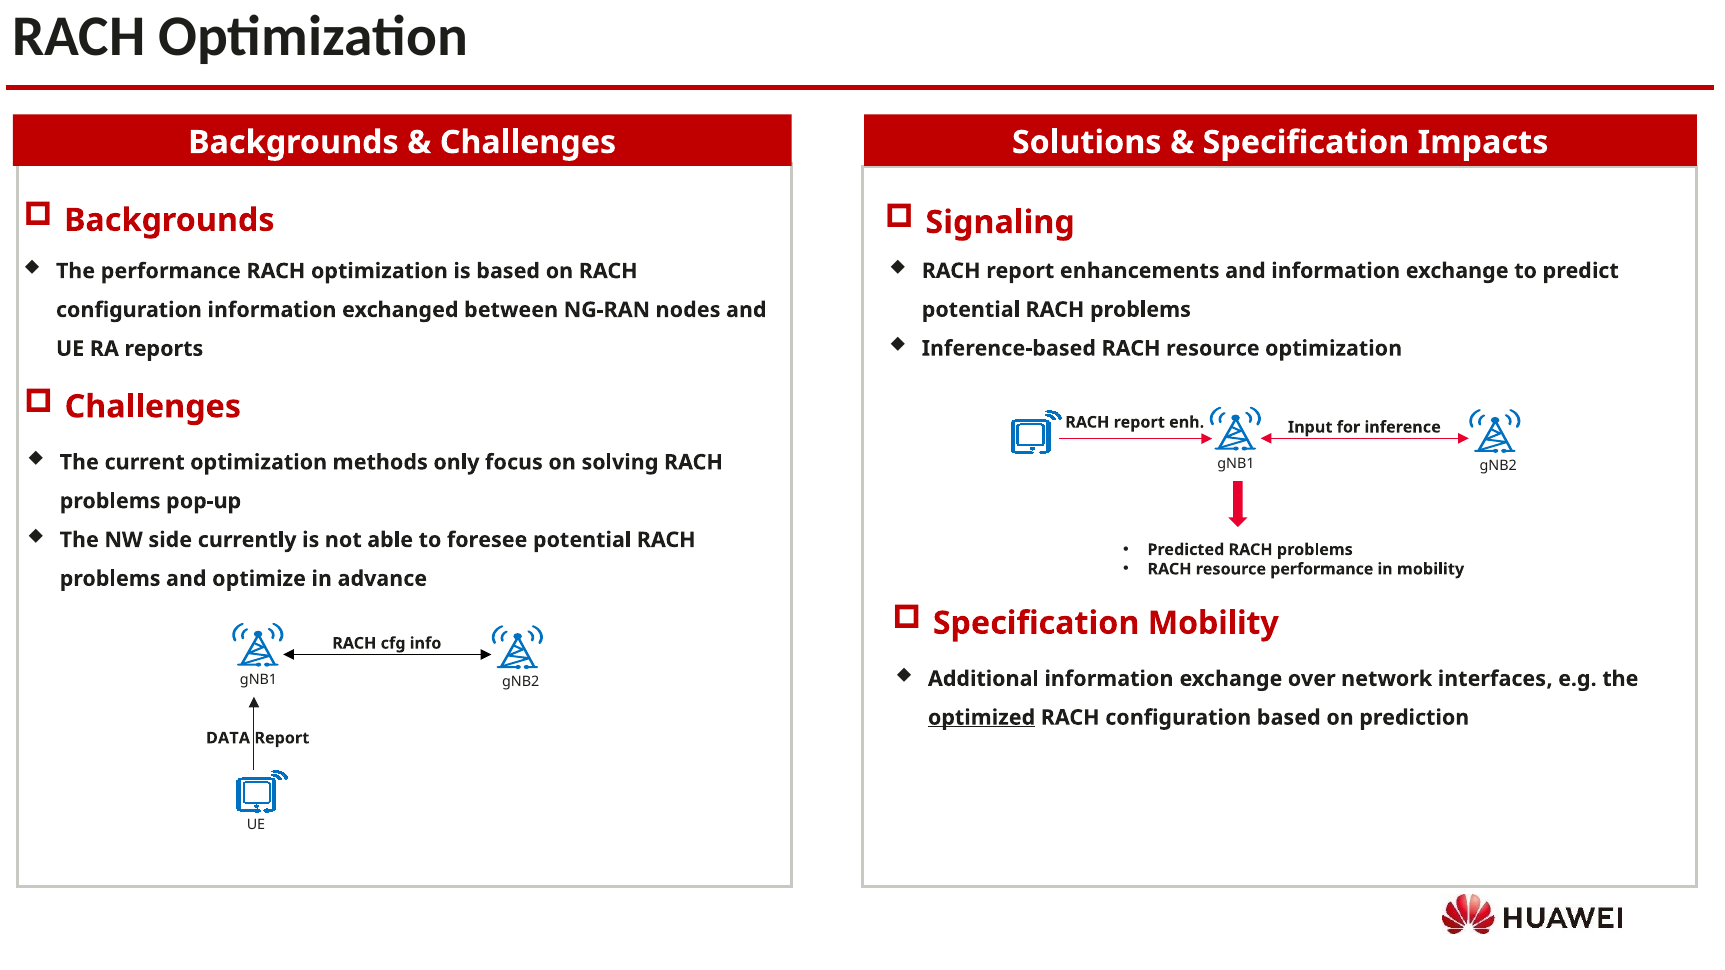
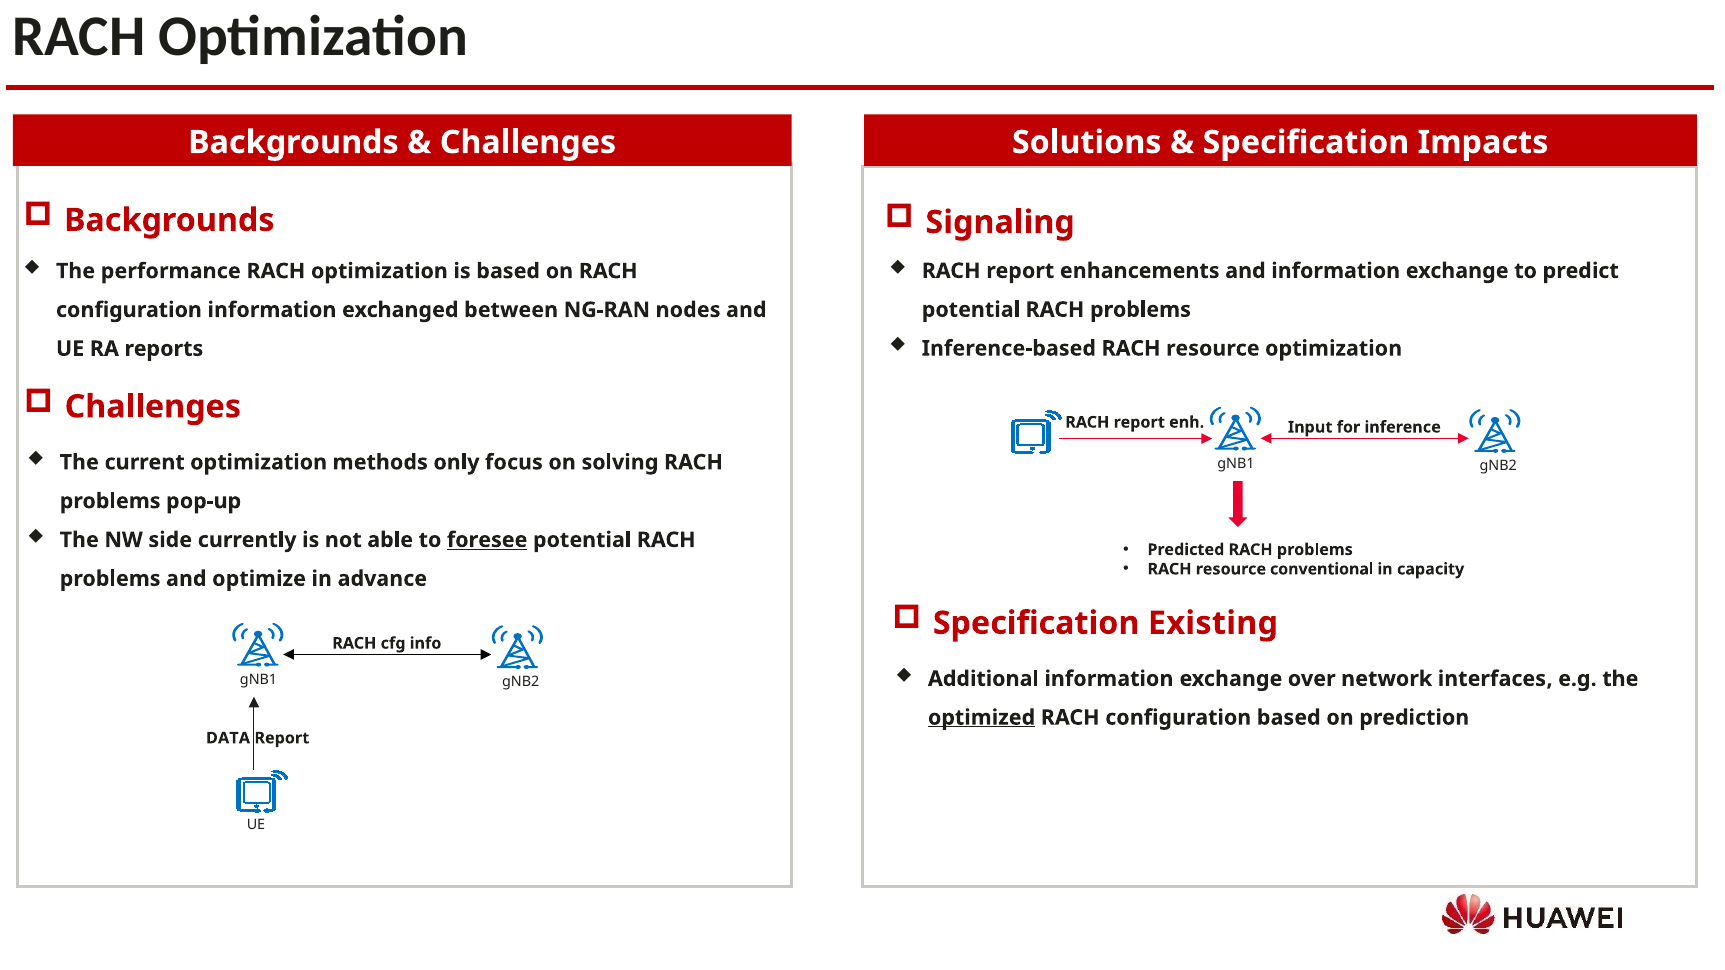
foresee underline: none -> present
resource performance: performance -> conventional
in mobility: mobility -> capacity
Specification Mobility: Mobility -> Existing
